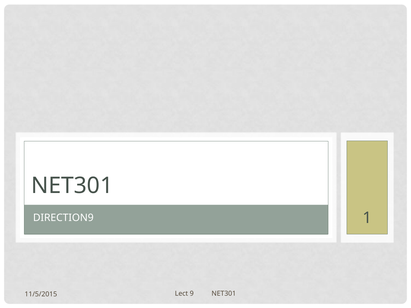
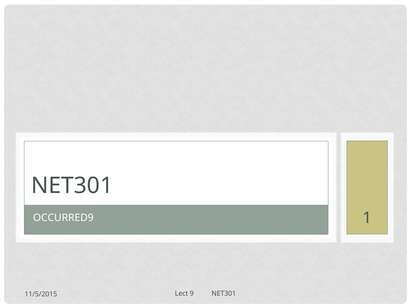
DIRECTION9: DIRECTION9 -> OCCURRED9
